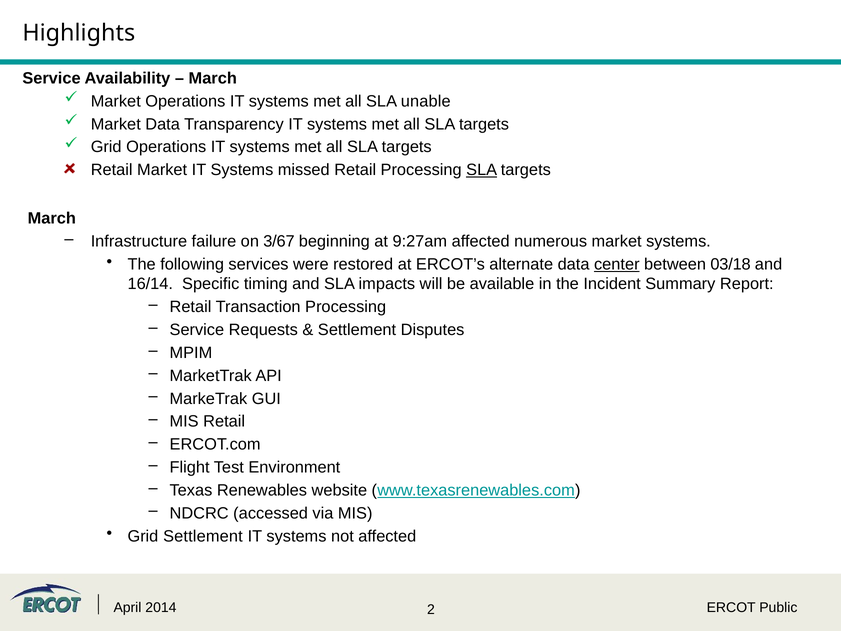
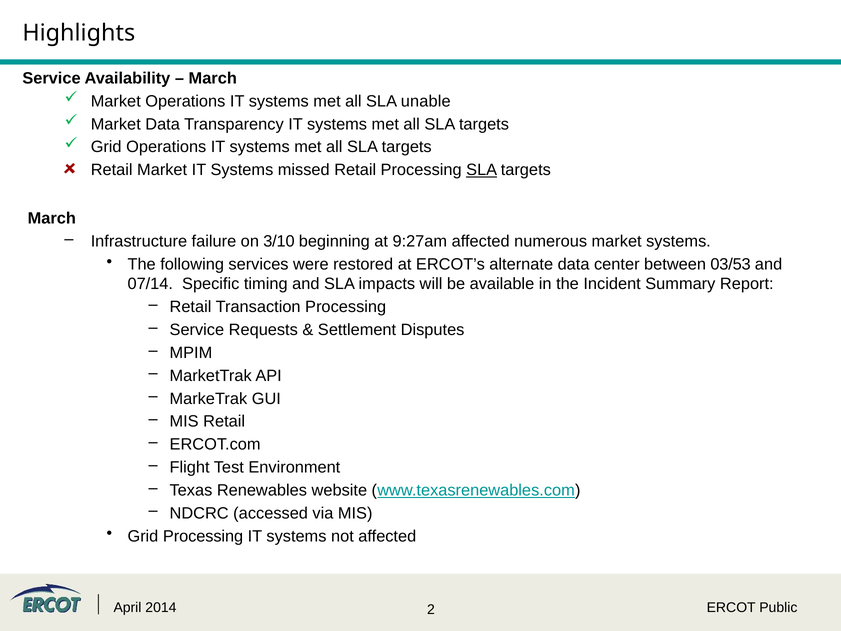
3/67: 3/67 -> 3/10
center underline: present -> none
03/18: 03/18 -> 03/53
16/14: 16/14 -> 07/14
Grid Settlement: Settlement -> Processing
